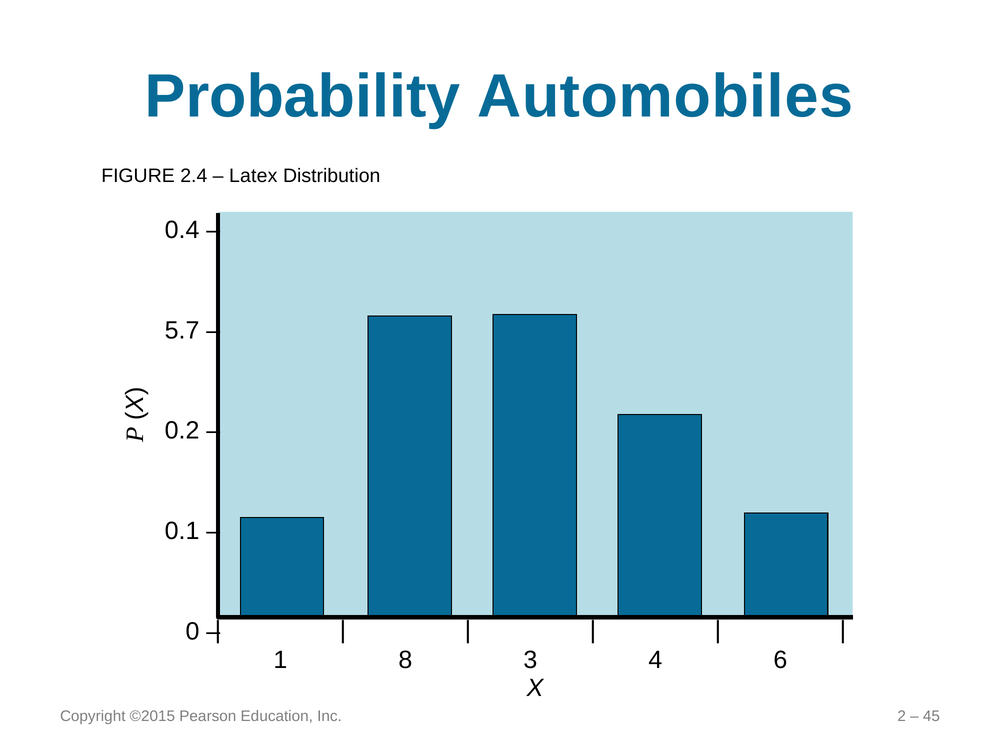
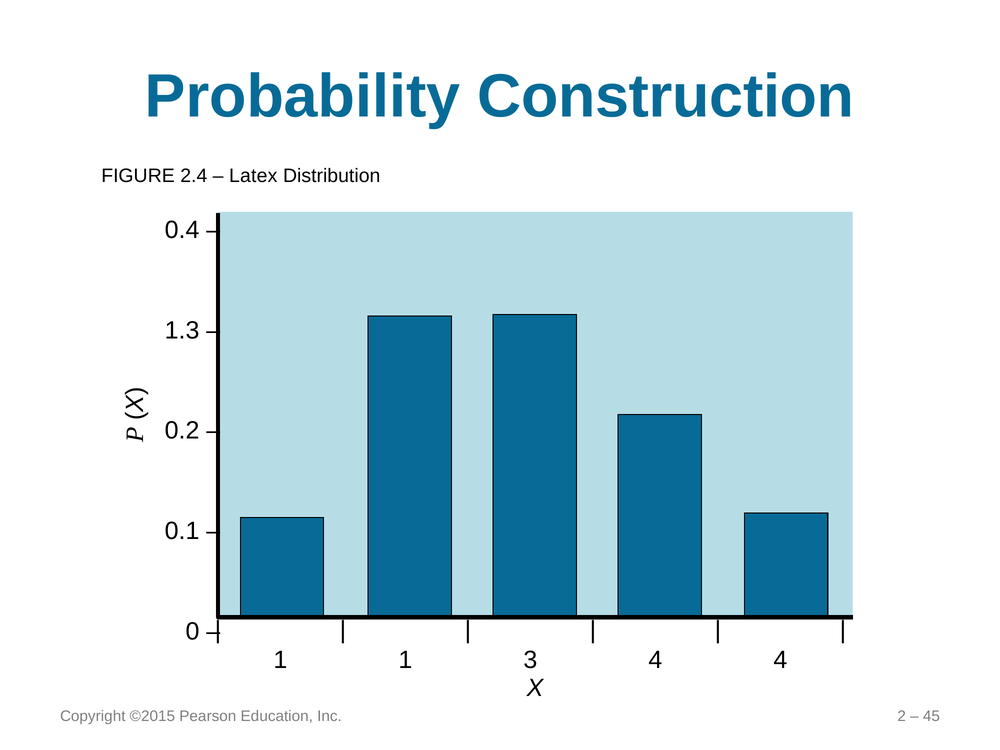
Automobiles: Automobiles -> Construction
5.7: 5.7 -> 1.3
1 8: 8 -> 1
4 6: 6 -> 4
